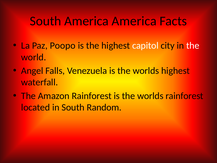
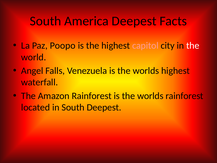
America America: America -> Deepest
capitol colour: white -> pink
South Random: Random -> Deepest
